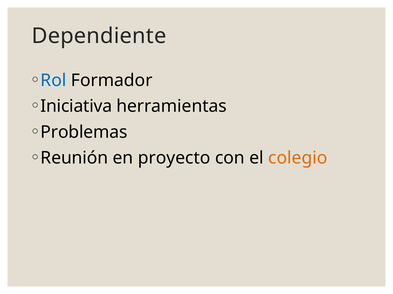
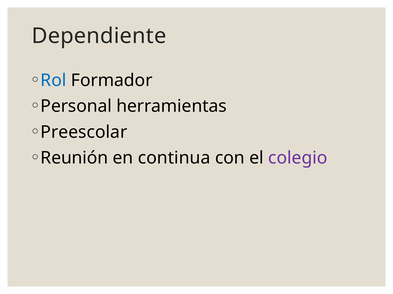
Iniciativa: Iniciativa -> Personal
Problemas: Problemas -> Preescolar
proyecto: proyecto -> continua
colegio colour: orange -> purple
